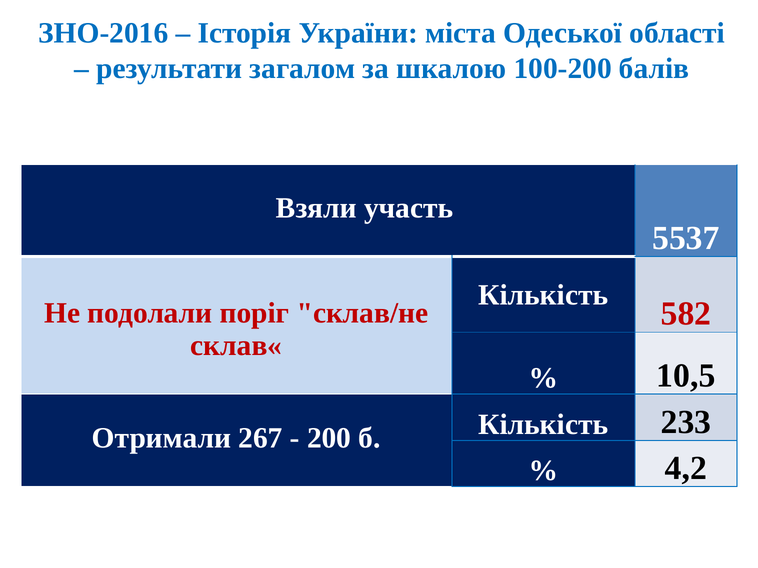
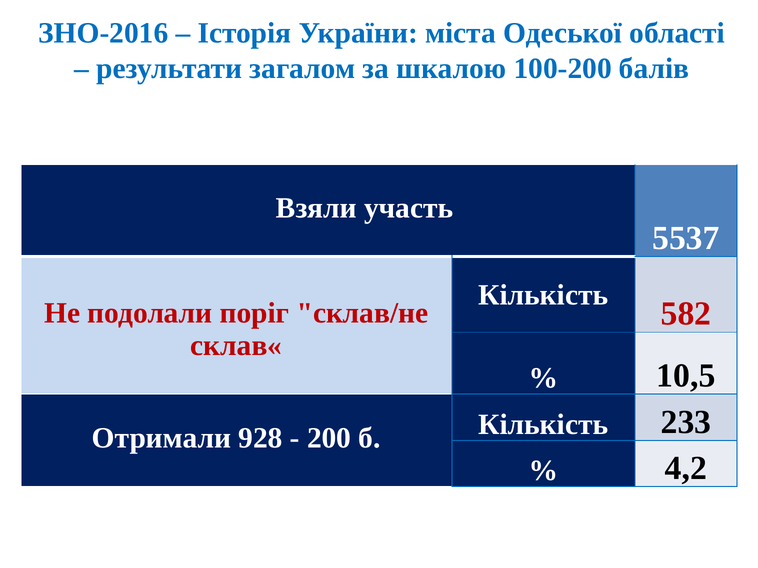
267: 267 -> 928
